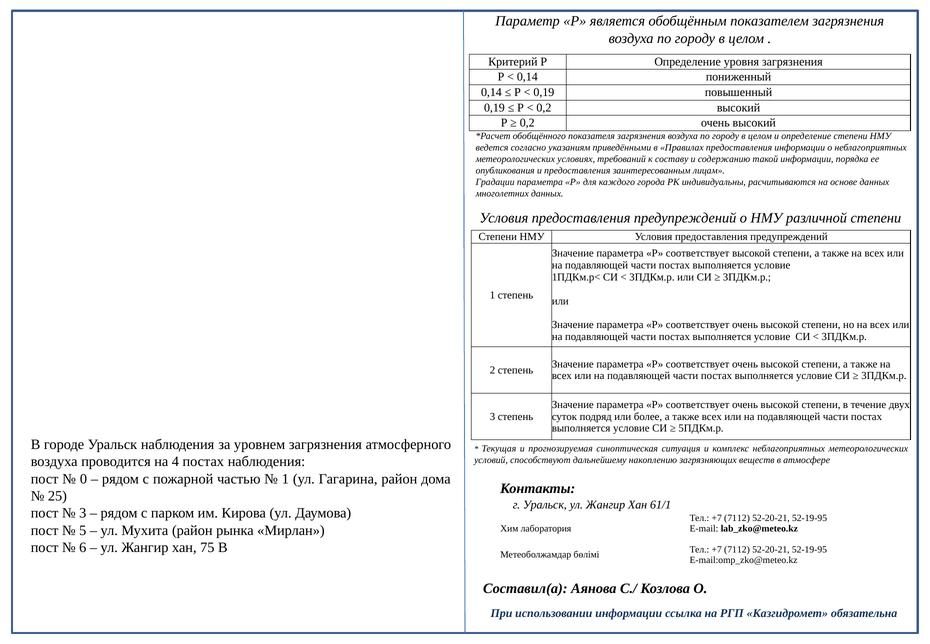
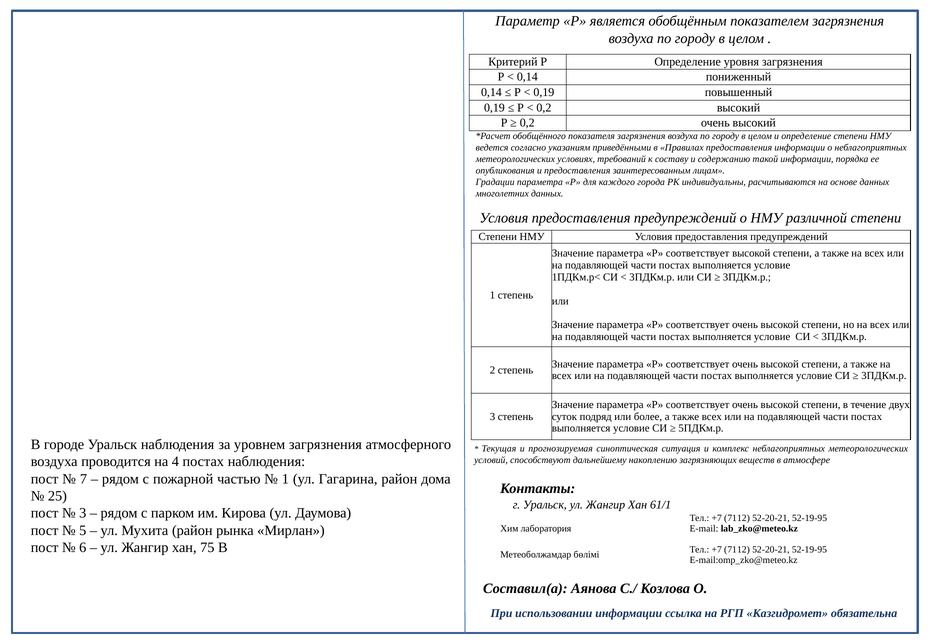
0: 0 -> 7
